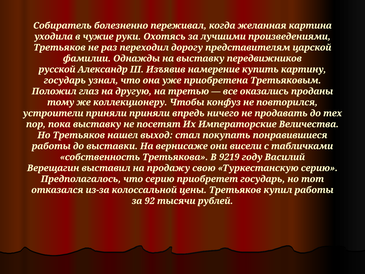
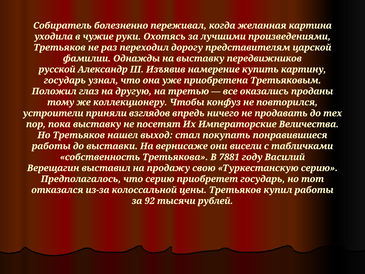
приняли приняли: приняли -> взглядов
9219: 9219 -> 7881
